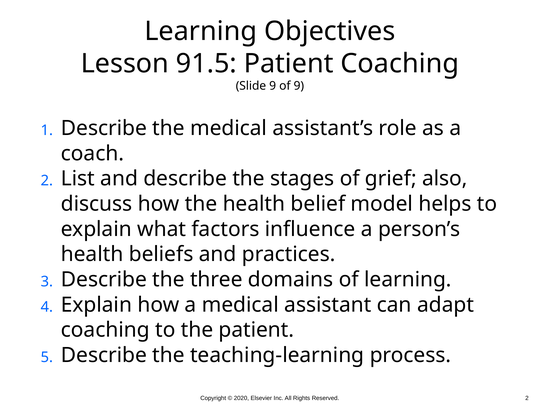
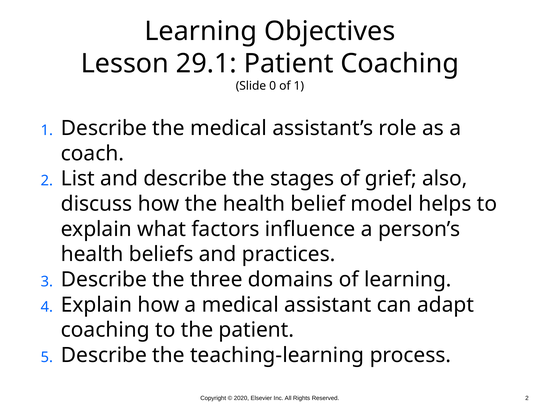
91.5: 91.5 -> 29.1
Slide 9: 9 -> 0
of 9: 9 -> 1
